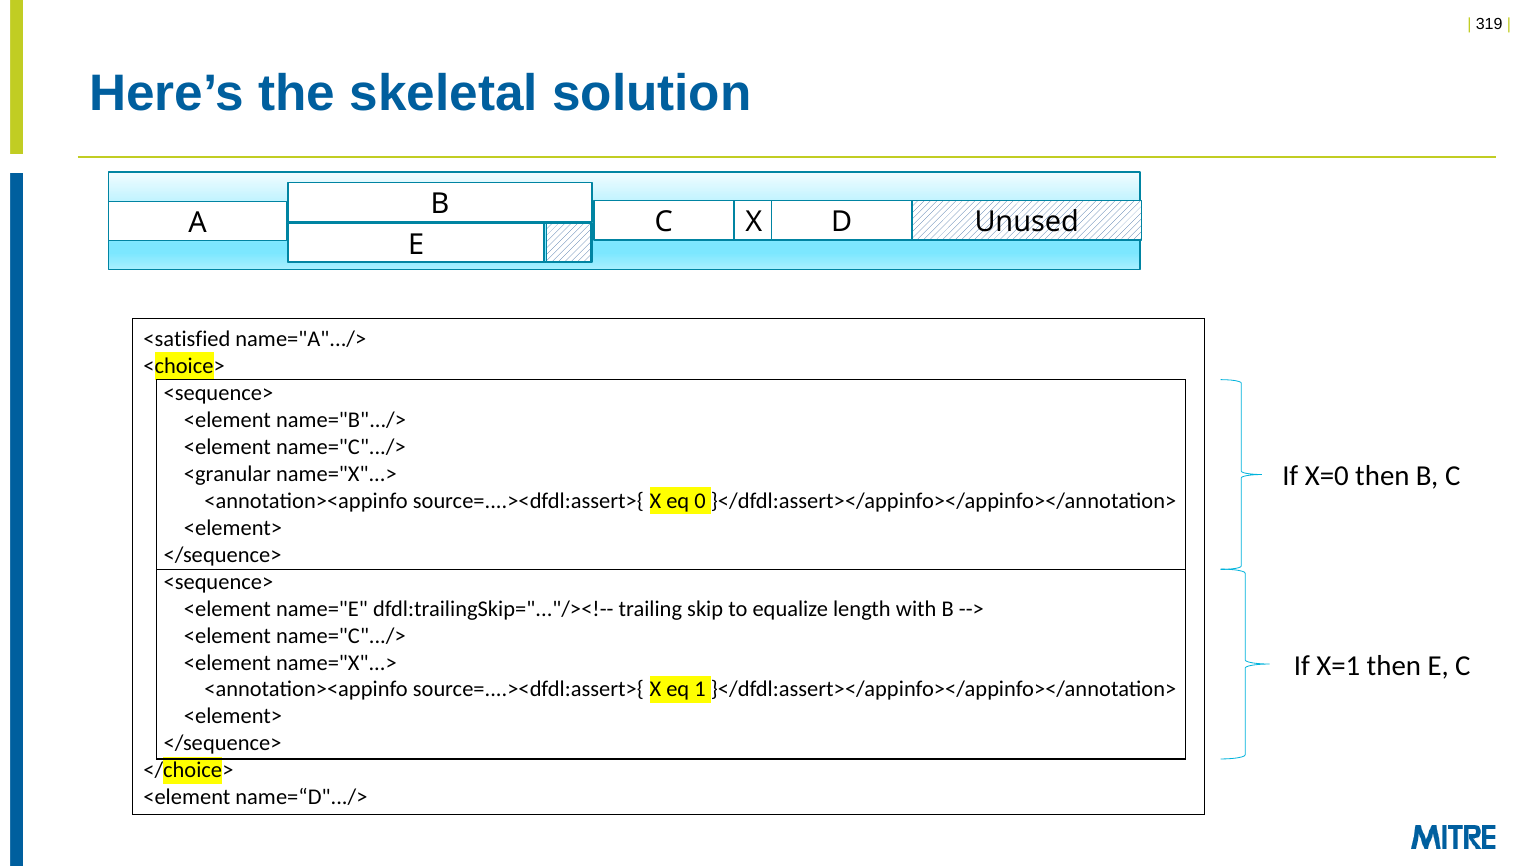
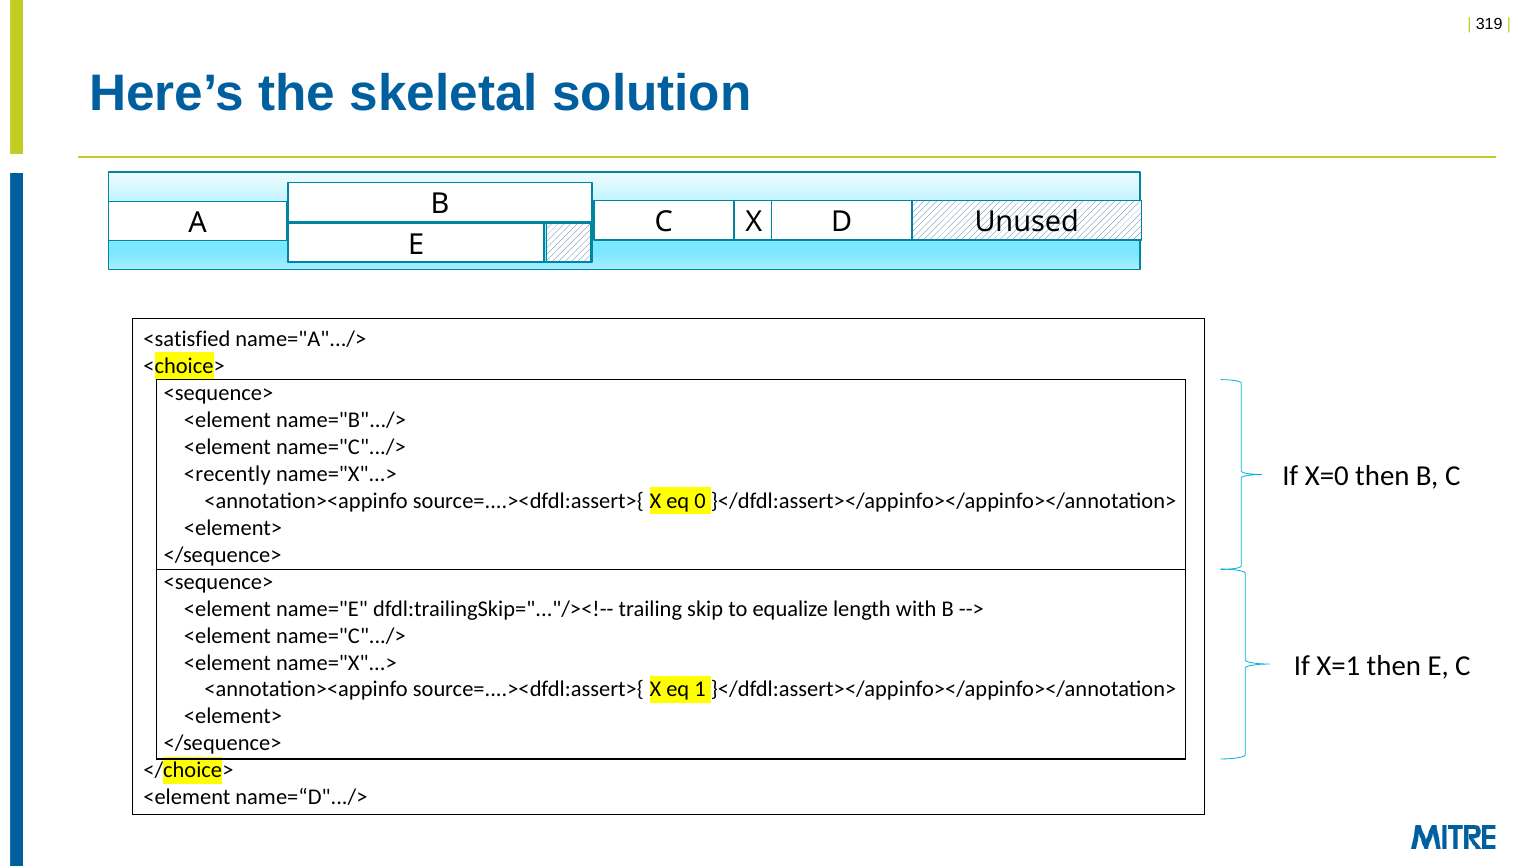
<granular: <granular -> <recently
